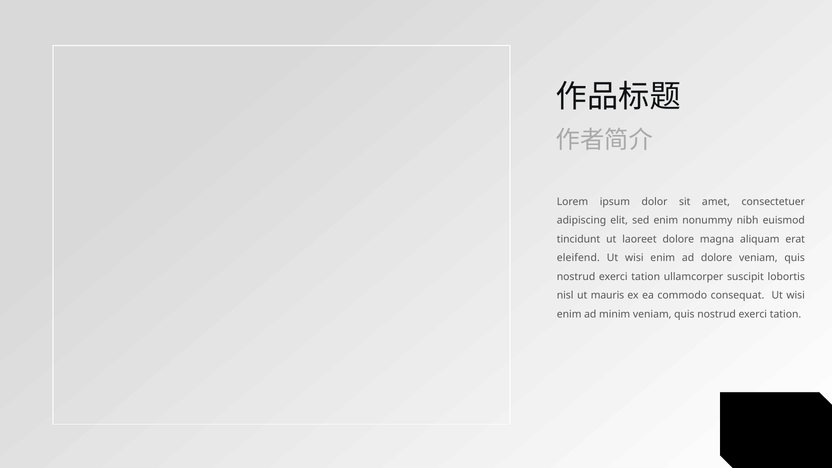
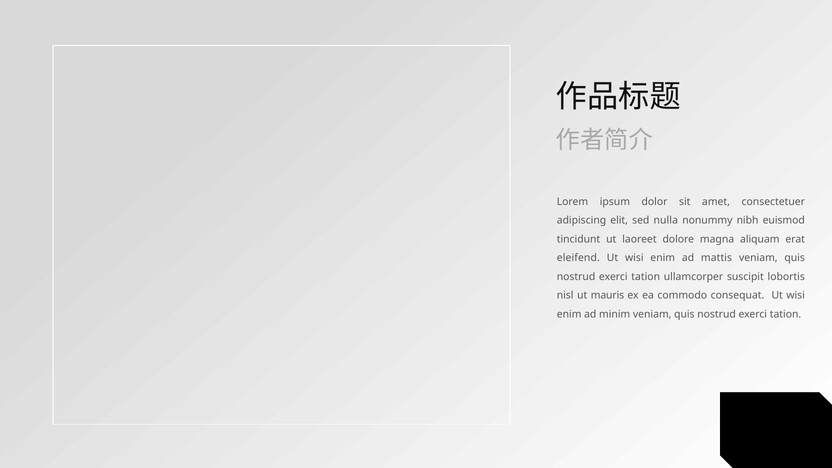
sed enim: enim -> nulla
ad dolore: dolore -> mattis
